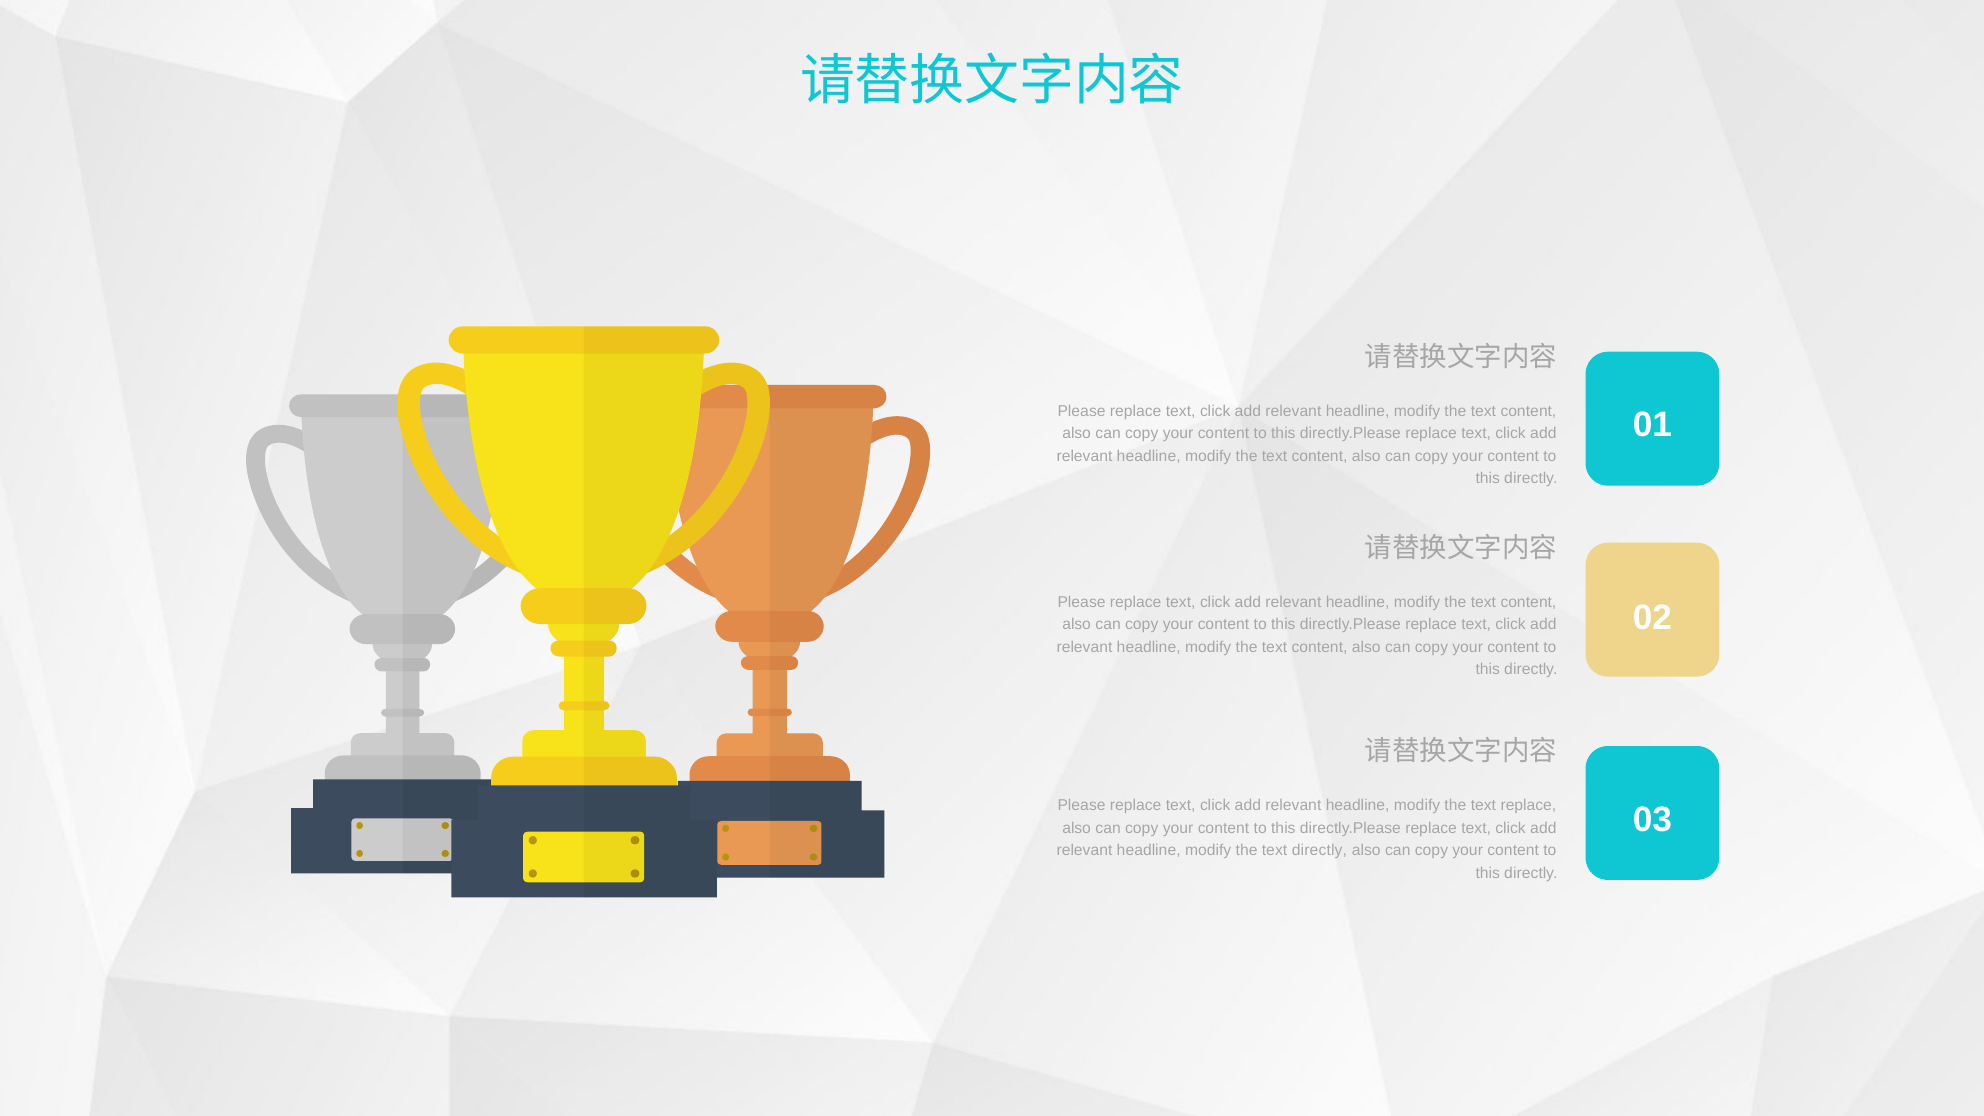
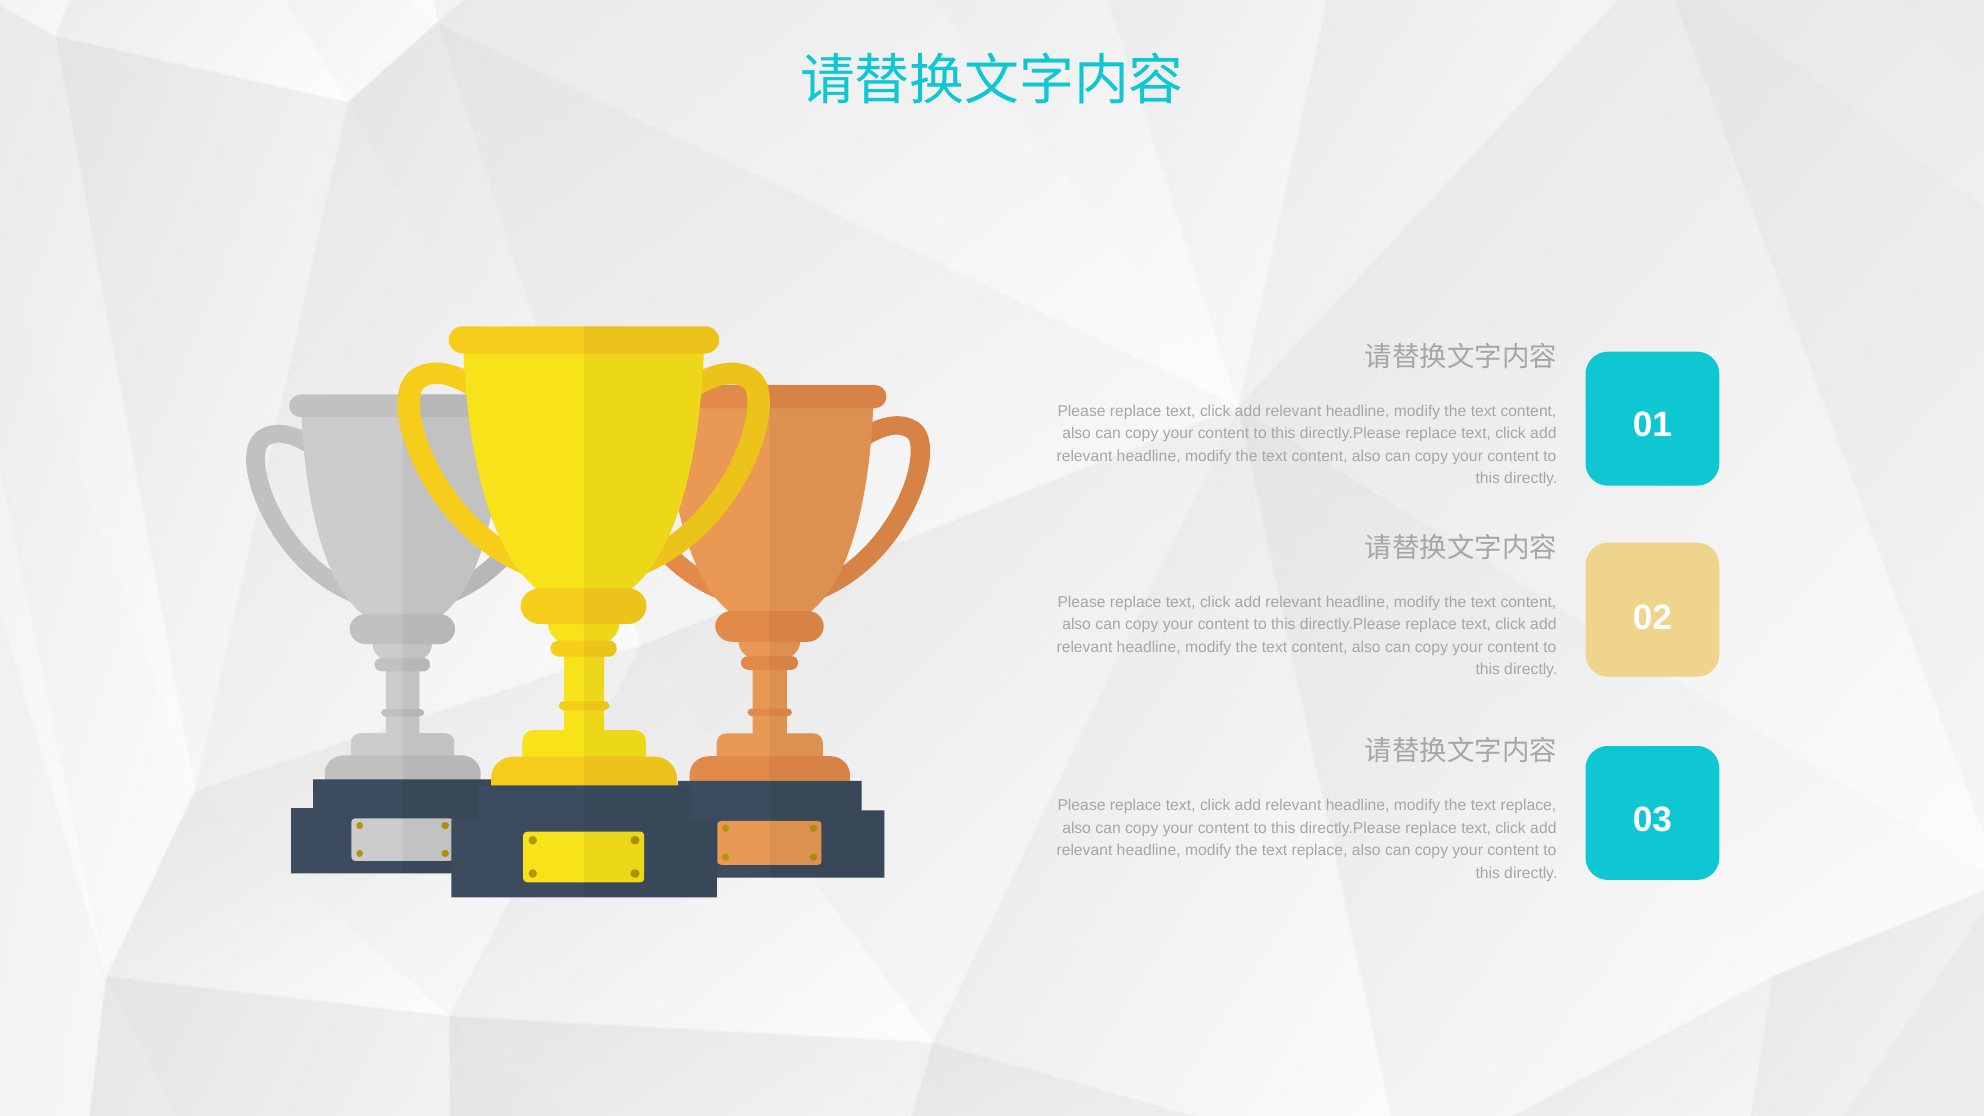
directly at (1319, 851): directly -> replace
